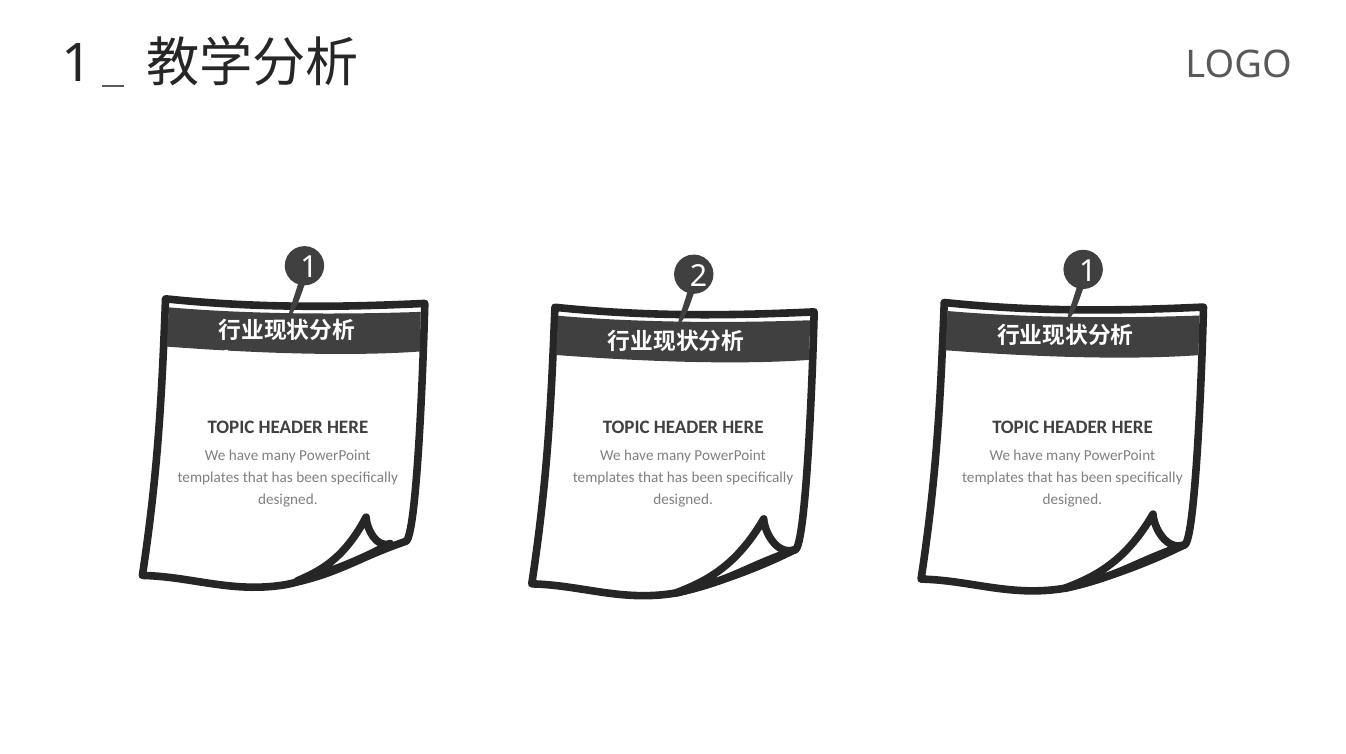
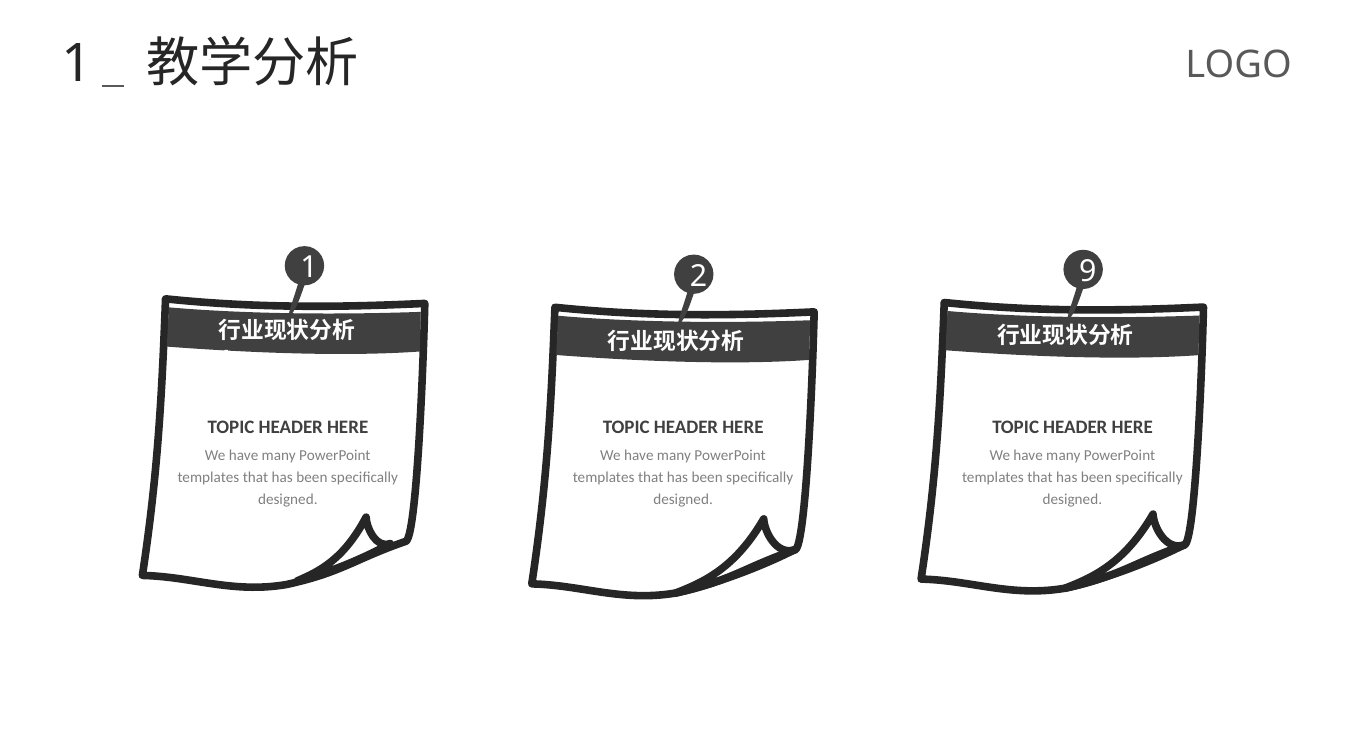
2 1: 1 -> 9
